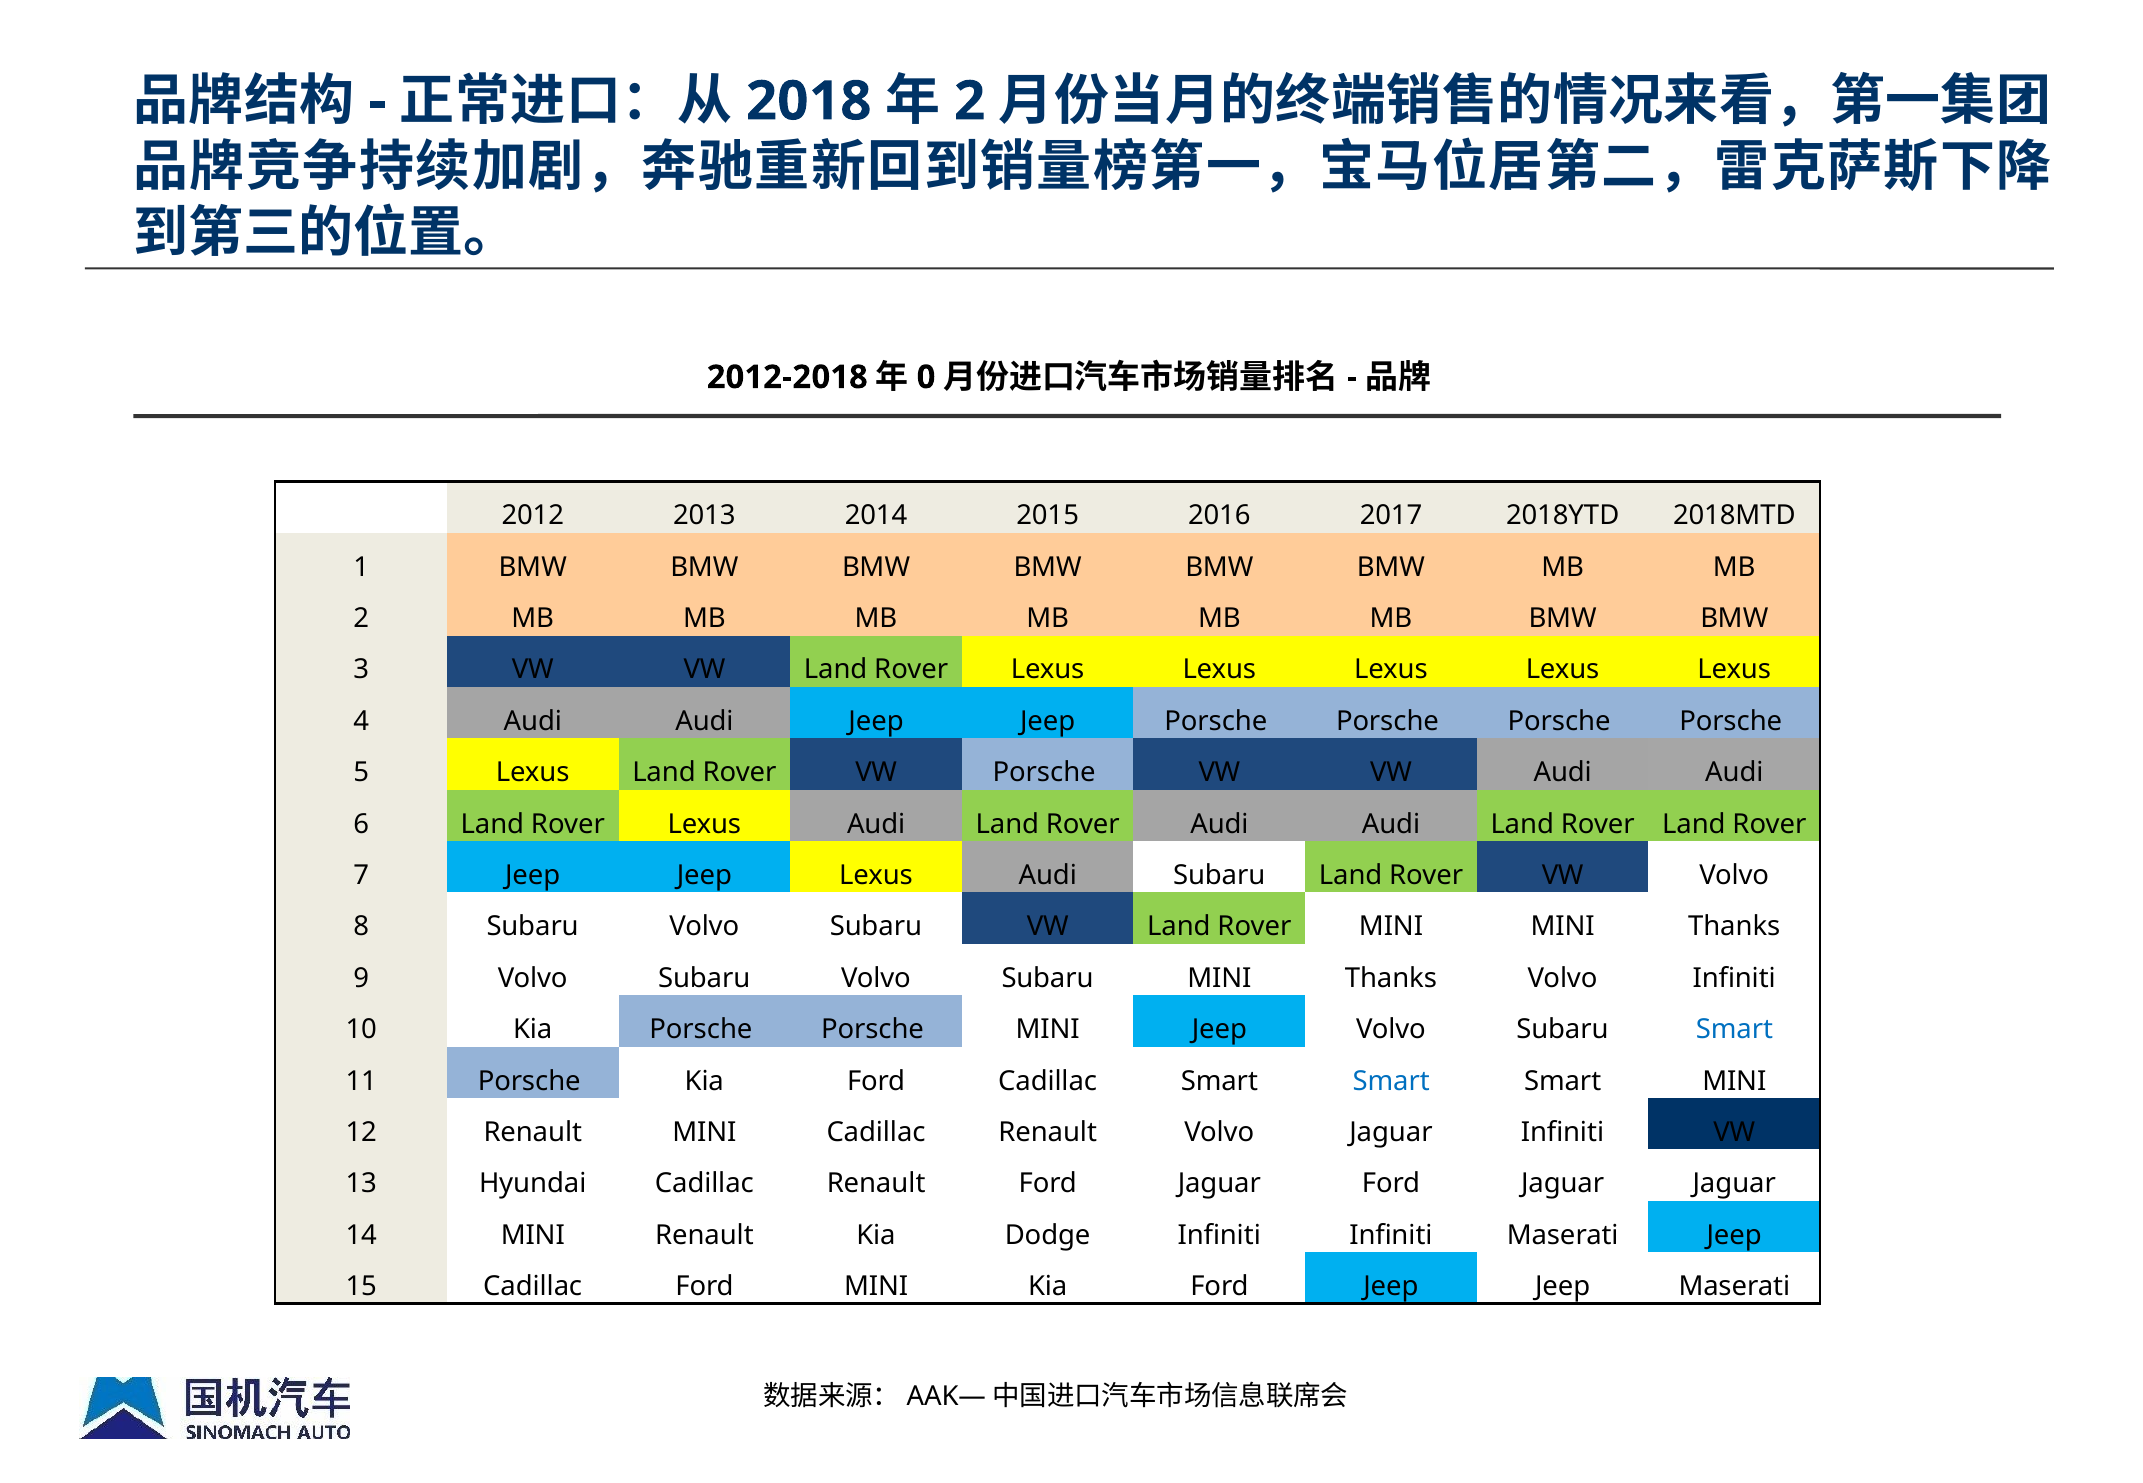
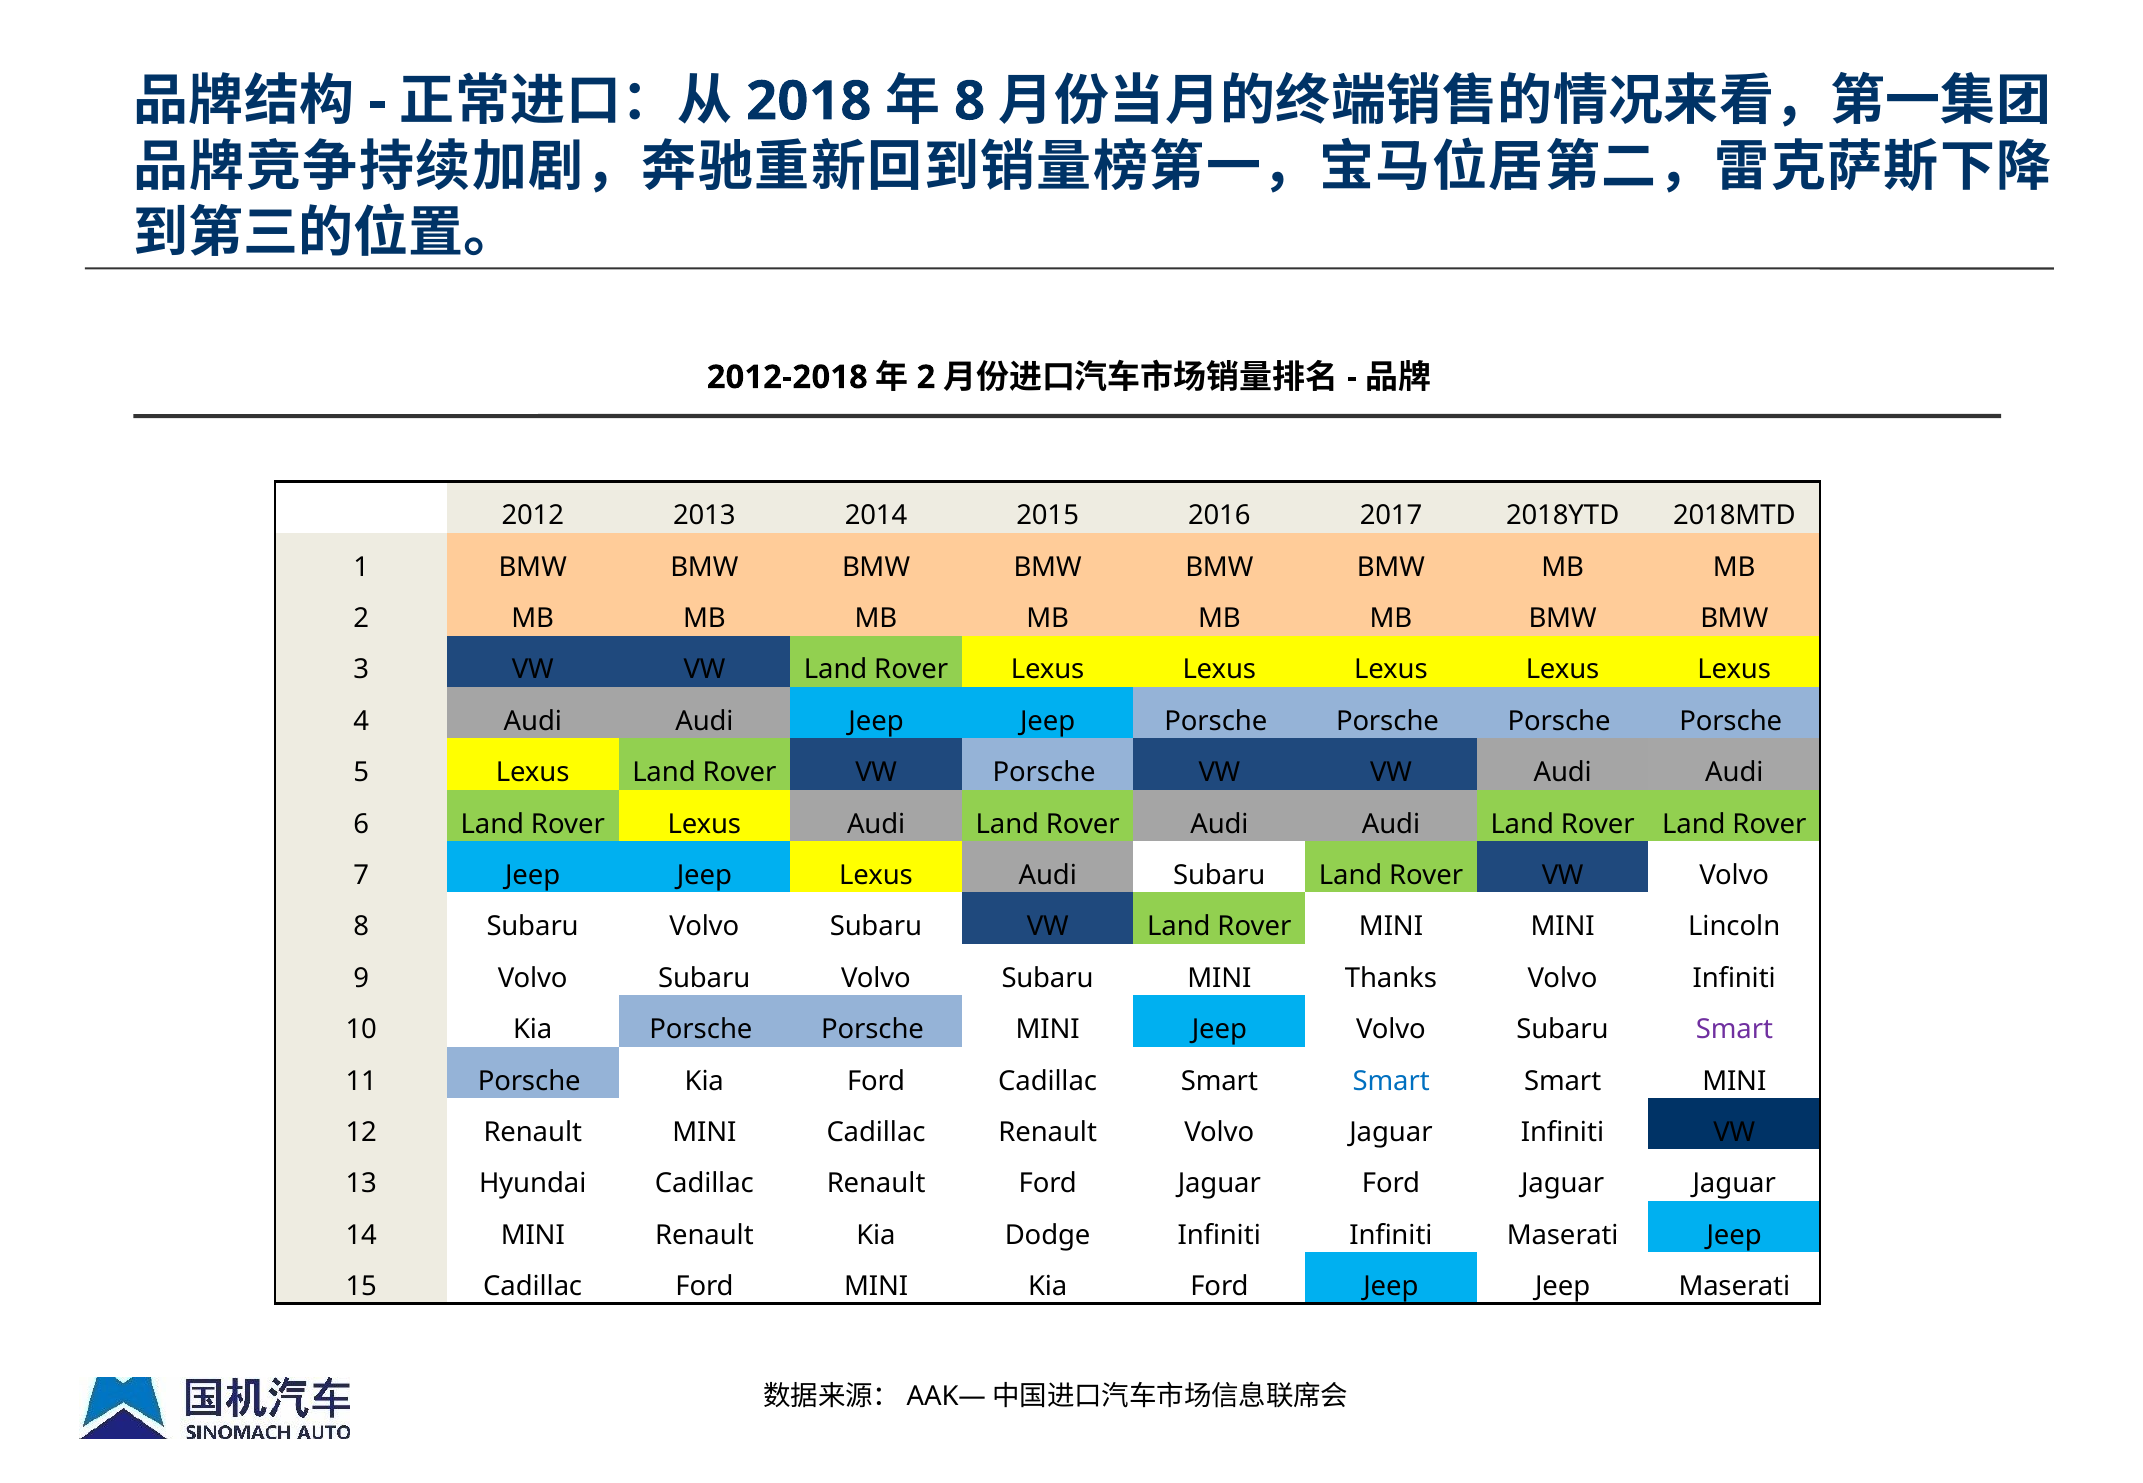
2 at (970, 101): 2 -> 8
0 at (926, 377): 0 -> 2
MINI MINI Thanks: Thanks -> Lincoln
Smart at (1734, 1030) colour: blue -> purple
